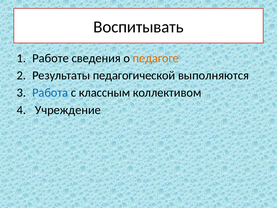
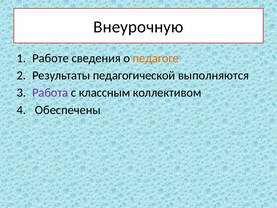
Воспитывать: Воспитывать -> Внеурочную
Работа colour: blue -> purple
Учреждение: Учреждение -> Обеспечены
